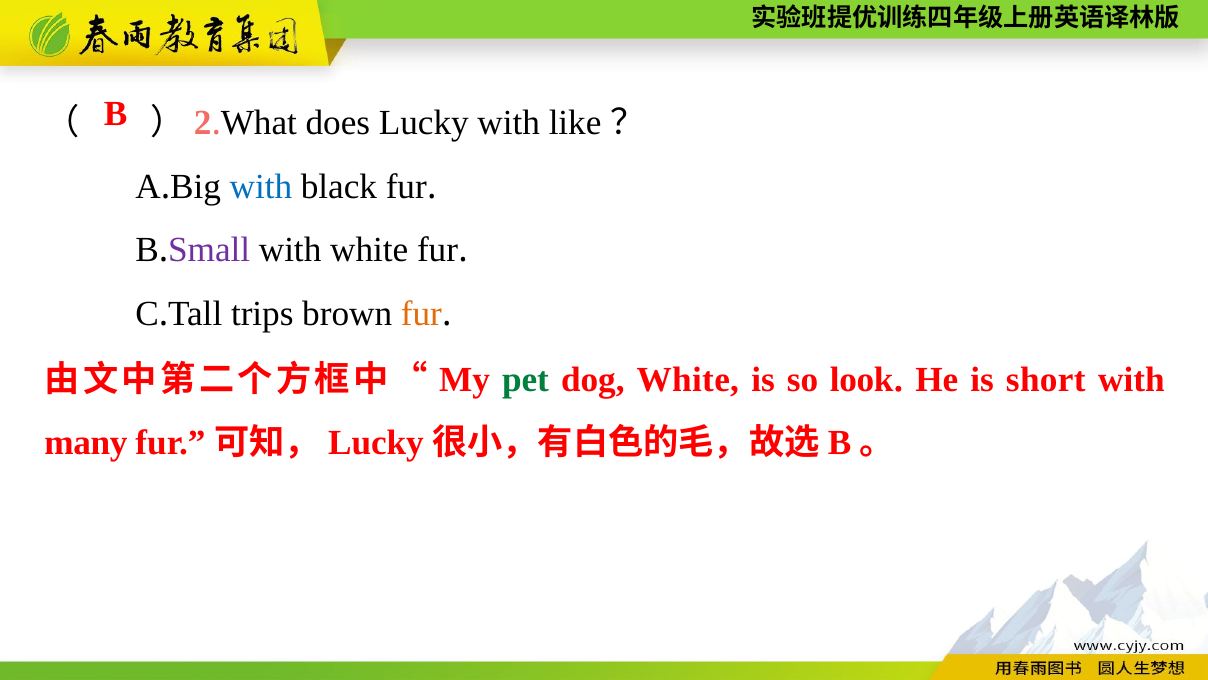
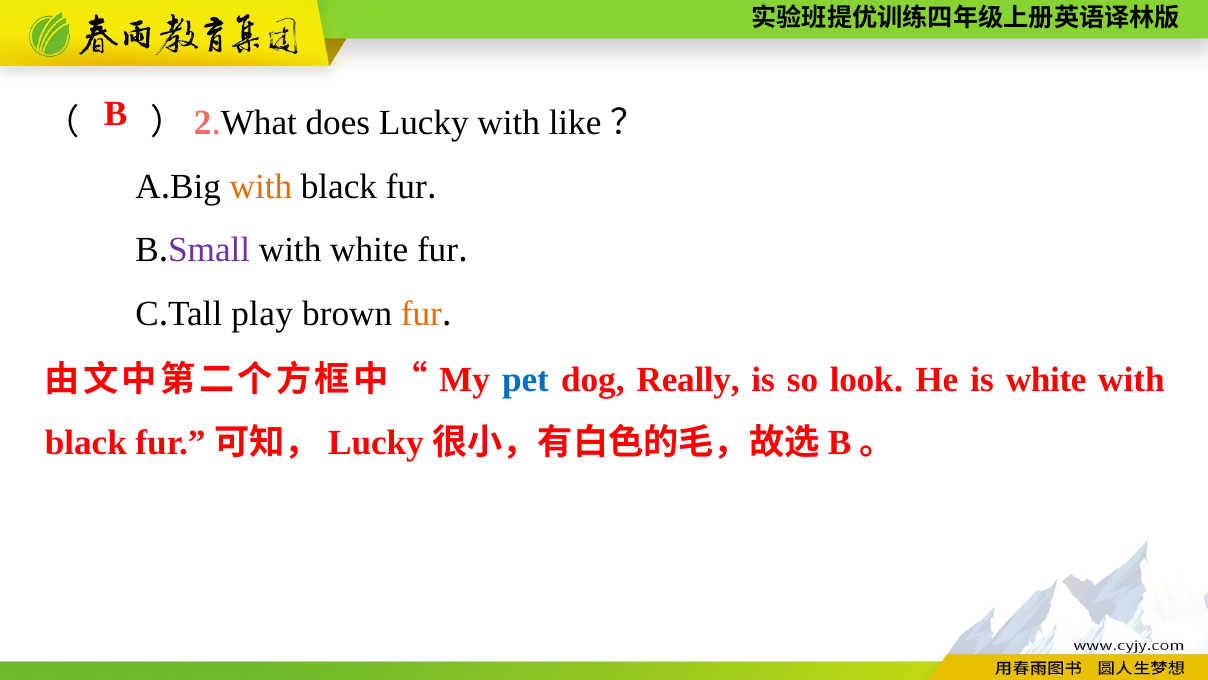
with at (261, 187) colour: blue -> orange
trips: trips -> play
pet colour: green -> blue
dog White: White -> Really
is short: short -> white
many at (86, 443): many -> black
